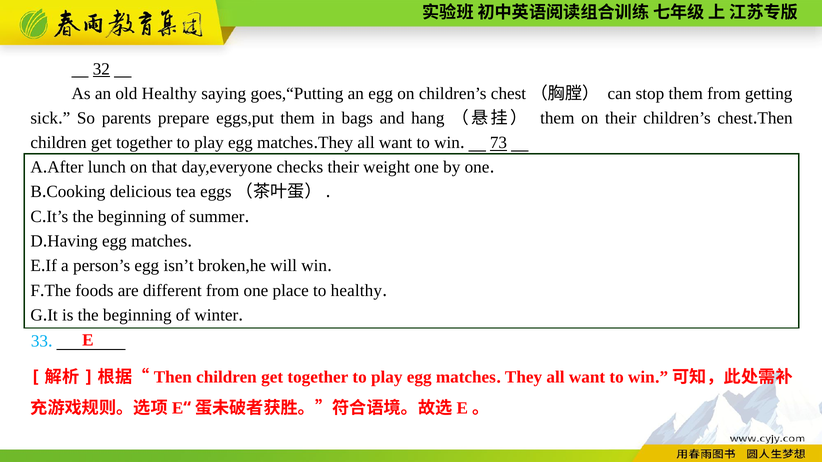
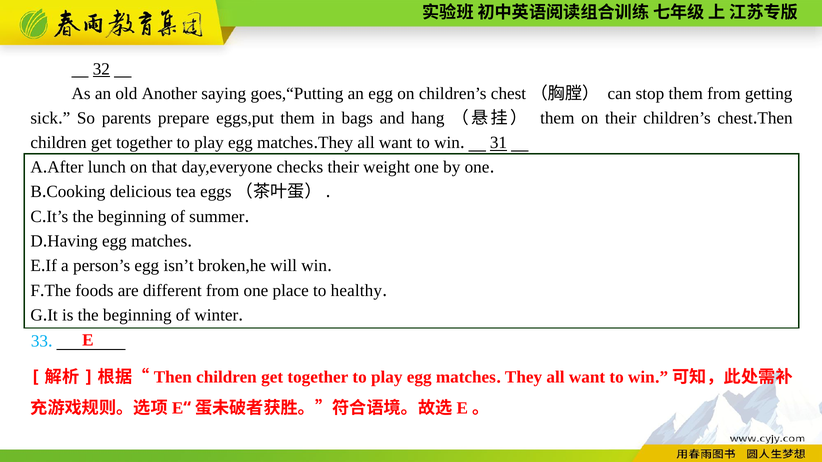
old Healthy: Healthy -> Another
73: 73 -> 31
